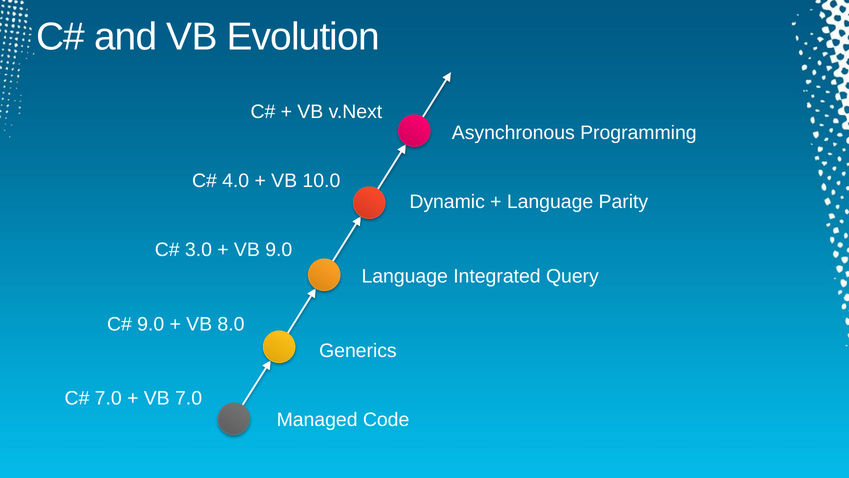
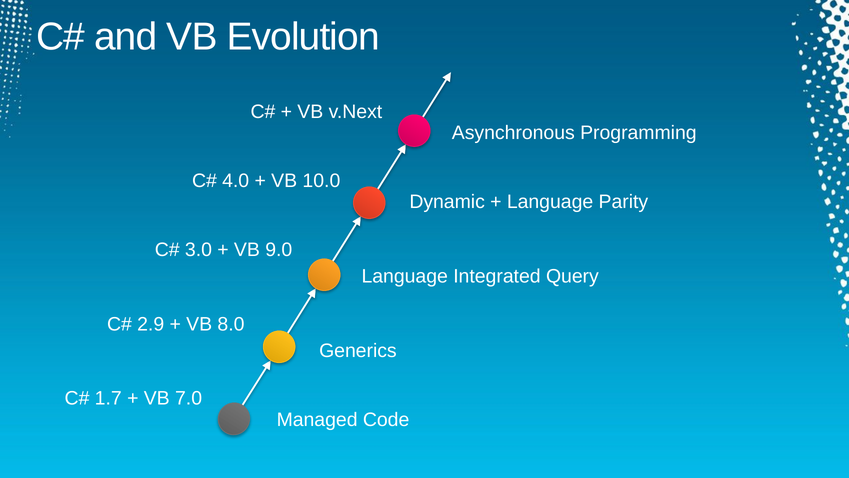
9.0 at (151, 324): 9.0 -> 2.9
7.0 at (108, 398): 7.0 -> 1.7
